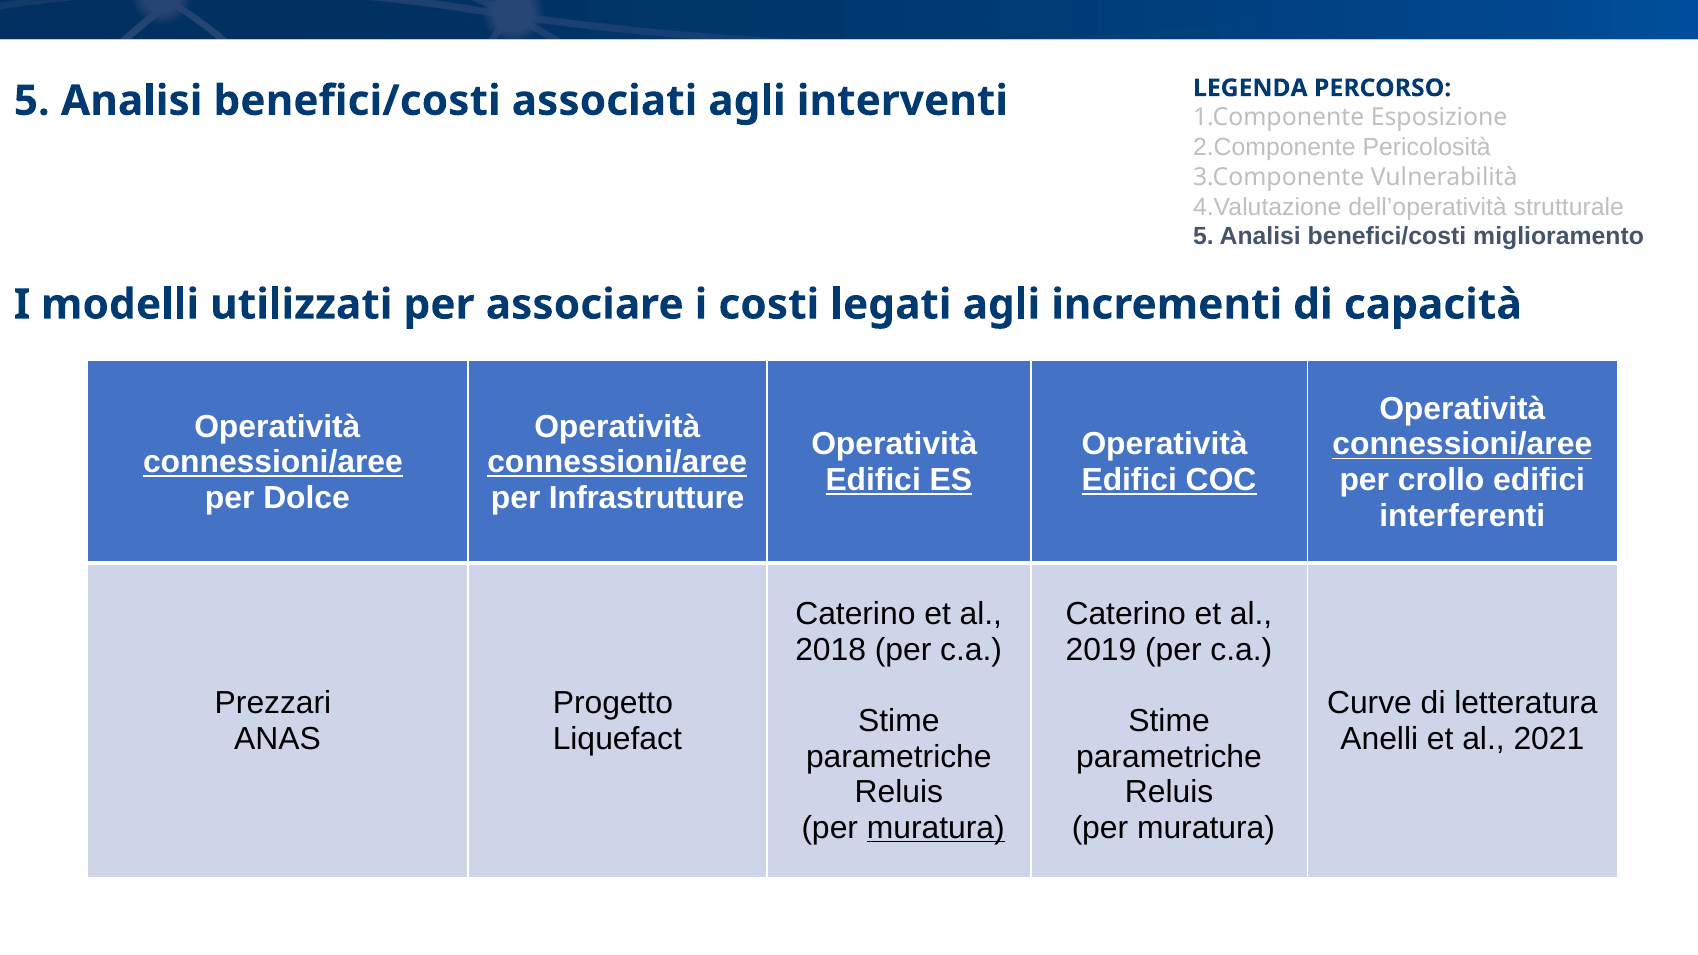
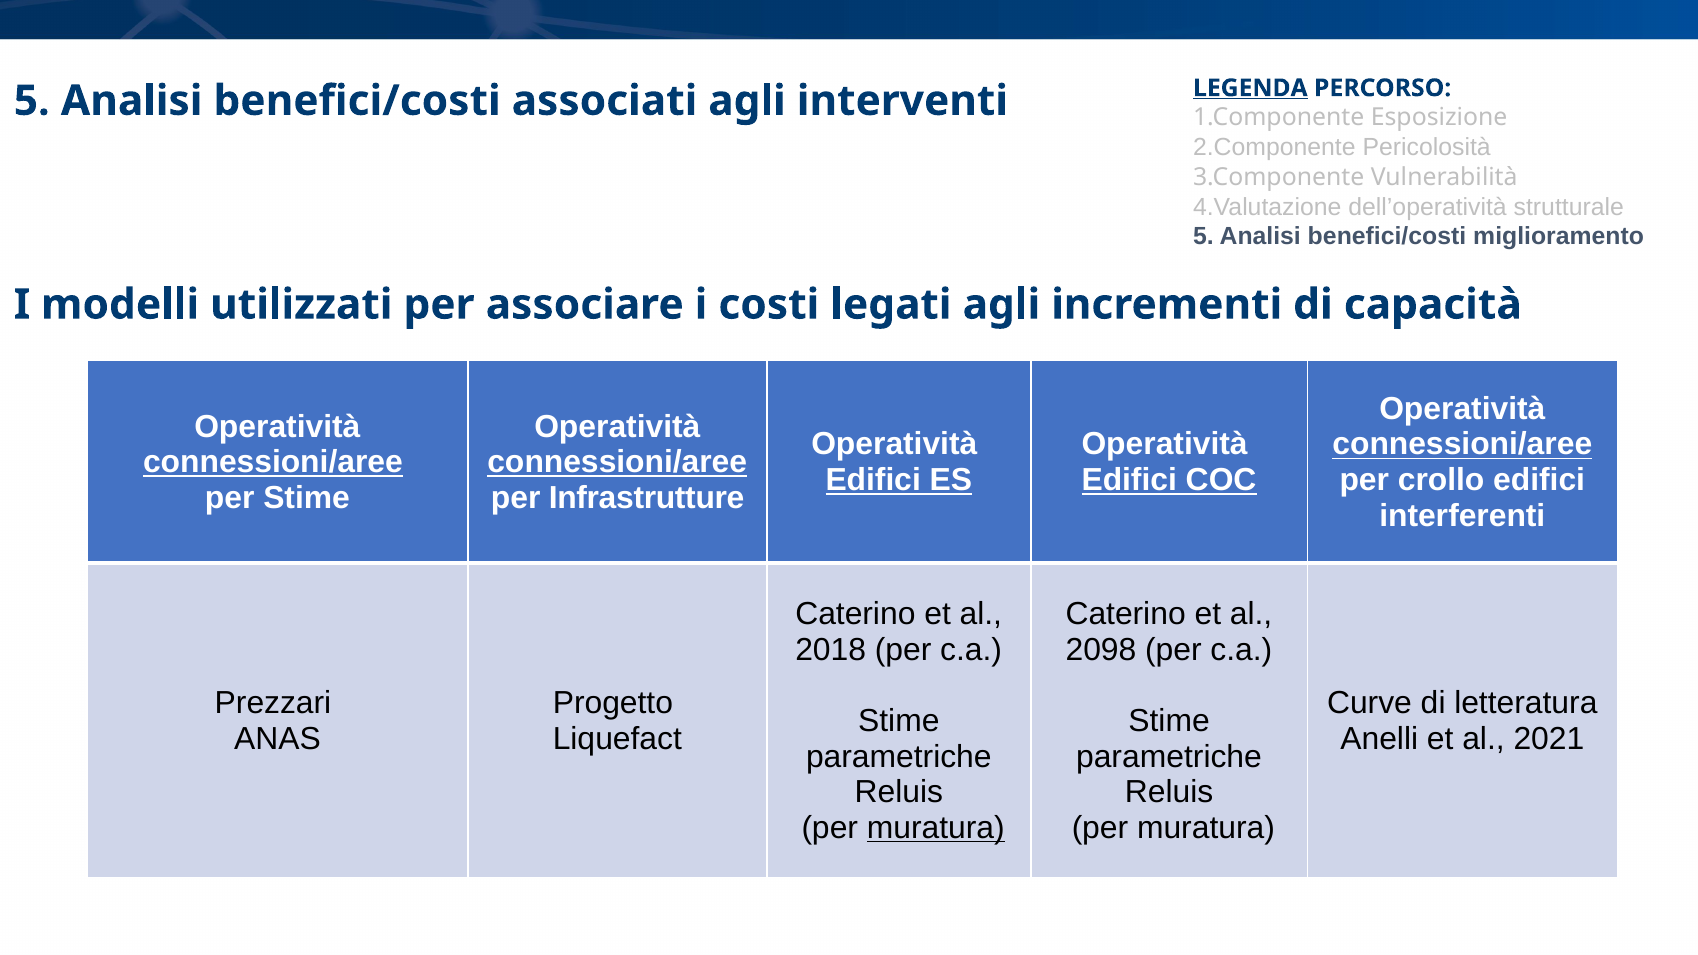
LEGENDA underline: none -> present
per Dolce: Dolce -> Stime
2019: 2019 -> 2098
